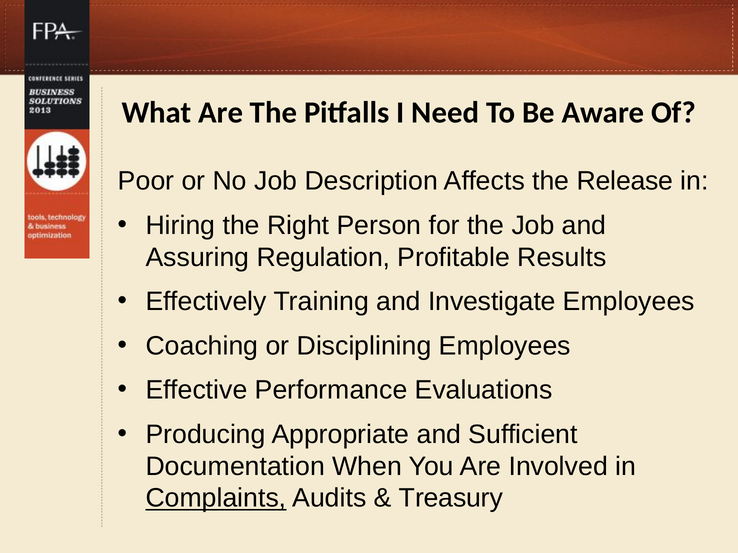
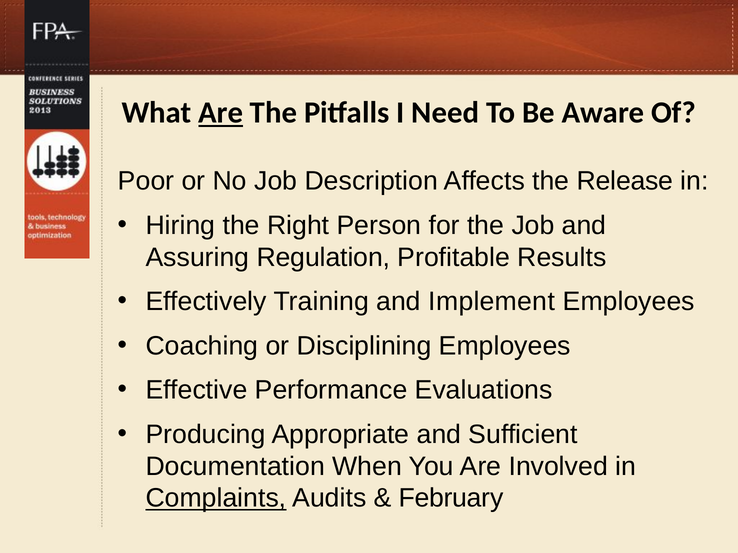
Are at (221, 113) underline: none -> present
Investigate: Investigate -> Implement
Treasury: Treasury -> February
